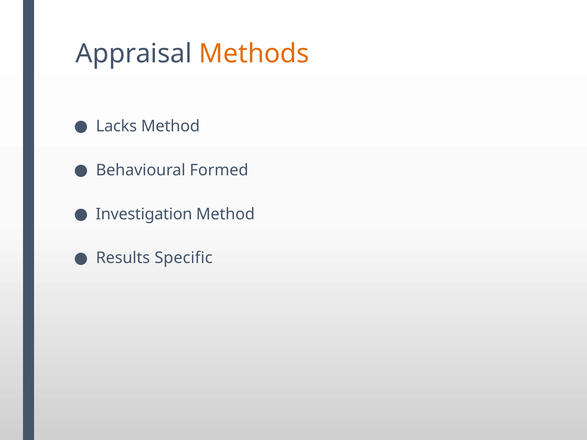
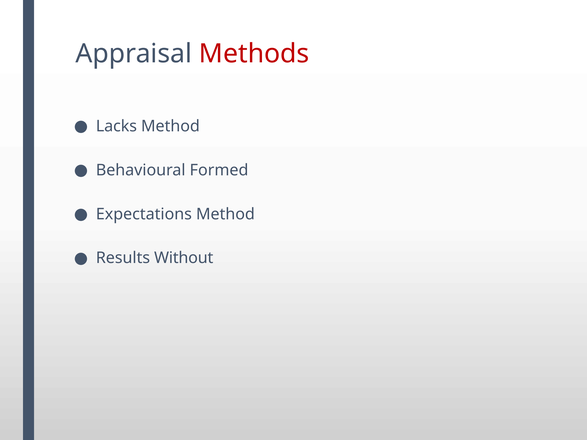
Methods colour: orange -> red
Investigation: Investigation -> Expectations
Specific: Specific -> Without
